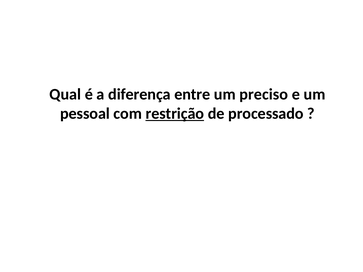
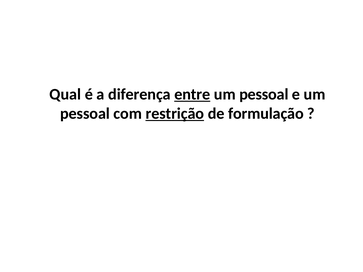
entre underline: none -> present
preciso at (264, 94): preciso -> pessoal
processado: processado -> formulação
